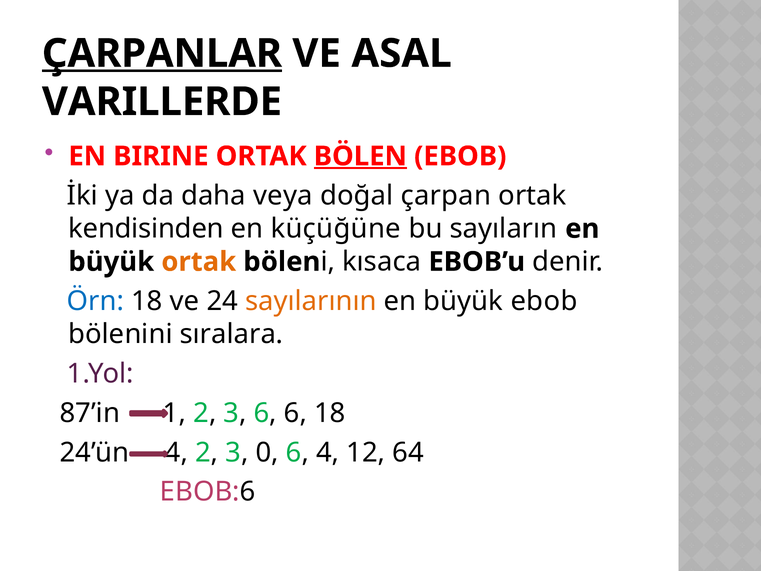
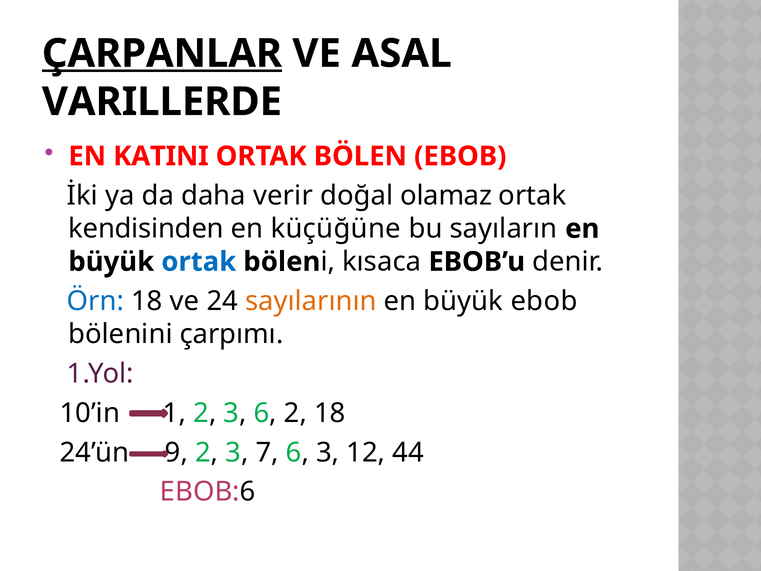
BIRINE: BIRINE -> KATINI
BÖLEN at (360, 156) underline: present -> none
veya: veya -> verir
çarpan: çarpan -> olamaz
ortak at (199, 262) colour: orange -> blue
sıralara: sıralara -> çarpımı
87’in: 87’in -> 10’in
6 6: 6 -> 2
24’ün 4: 4 -> 9
0: 0 -> 7
6 4: 4 -> 3
64: 64 -> 44
